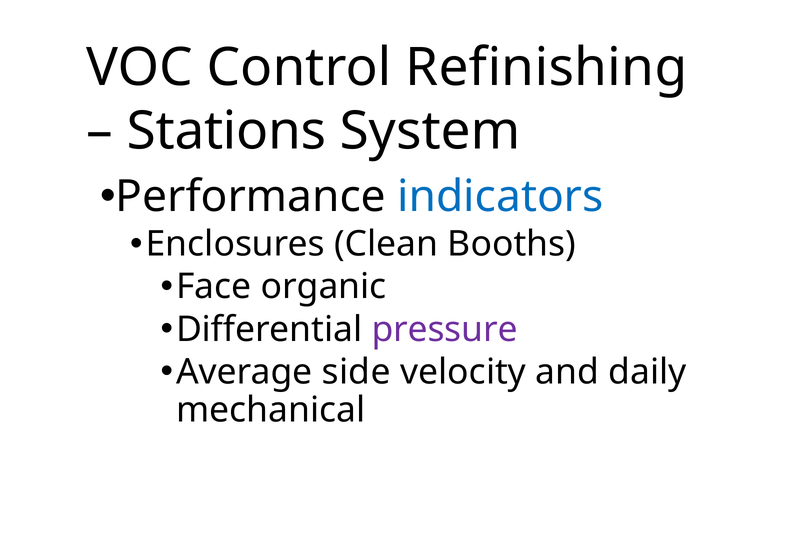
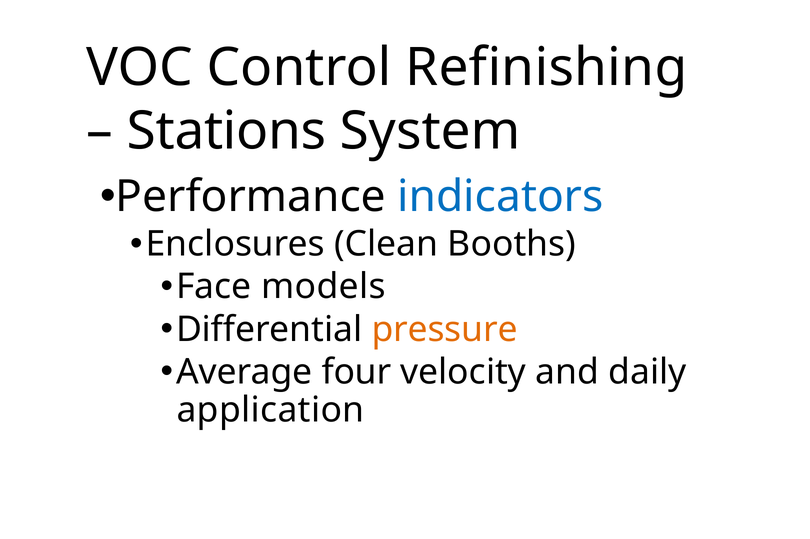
organic: organic -> models
pressure colour: purple -> orange
side: side -> four
mechanical: mechanical -> application
